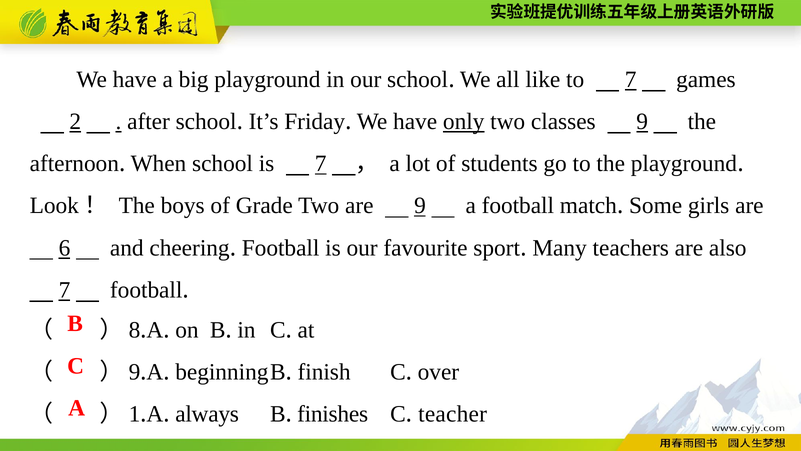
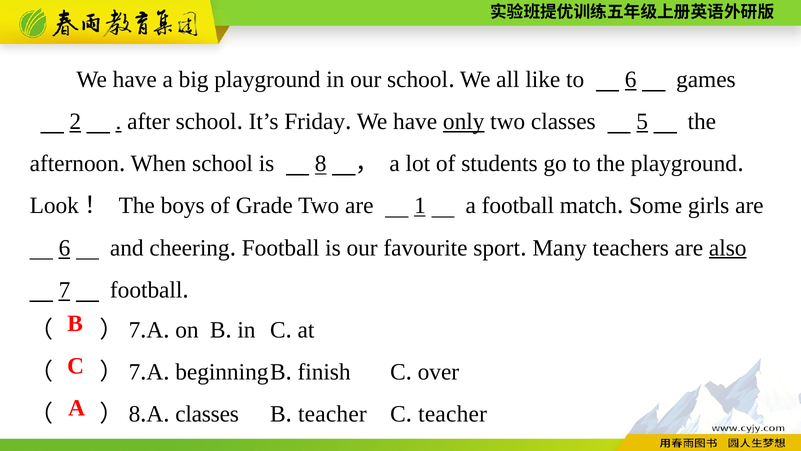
to 7: 7 -> 6
classes 9: 9 -> 5
is 7: 7 -> 8
are 9: 9 -> 1
also underline: none -> present
8 at (134, 330): 8 -> 7
9 at (134, 372): 9 -> 7
1 at (134, 414): 1 -> 8
always at (207, 414): always -> classes
finishes at (333, 414): finishes -> teacher
